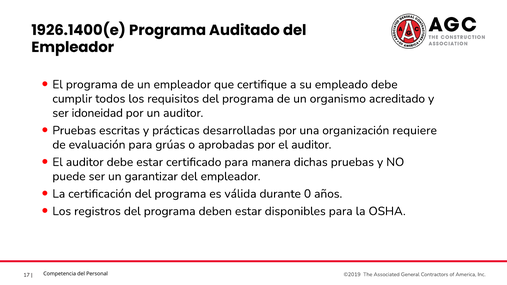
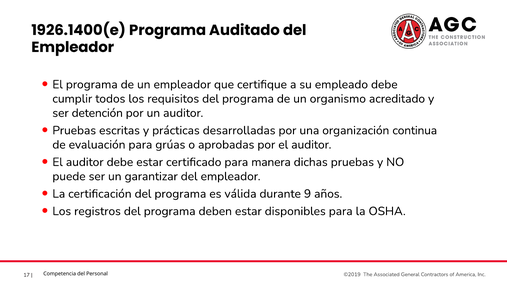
idoneidad: idoneidad -> detención
requiere: requiere -> continua
0: 0 -> 9
